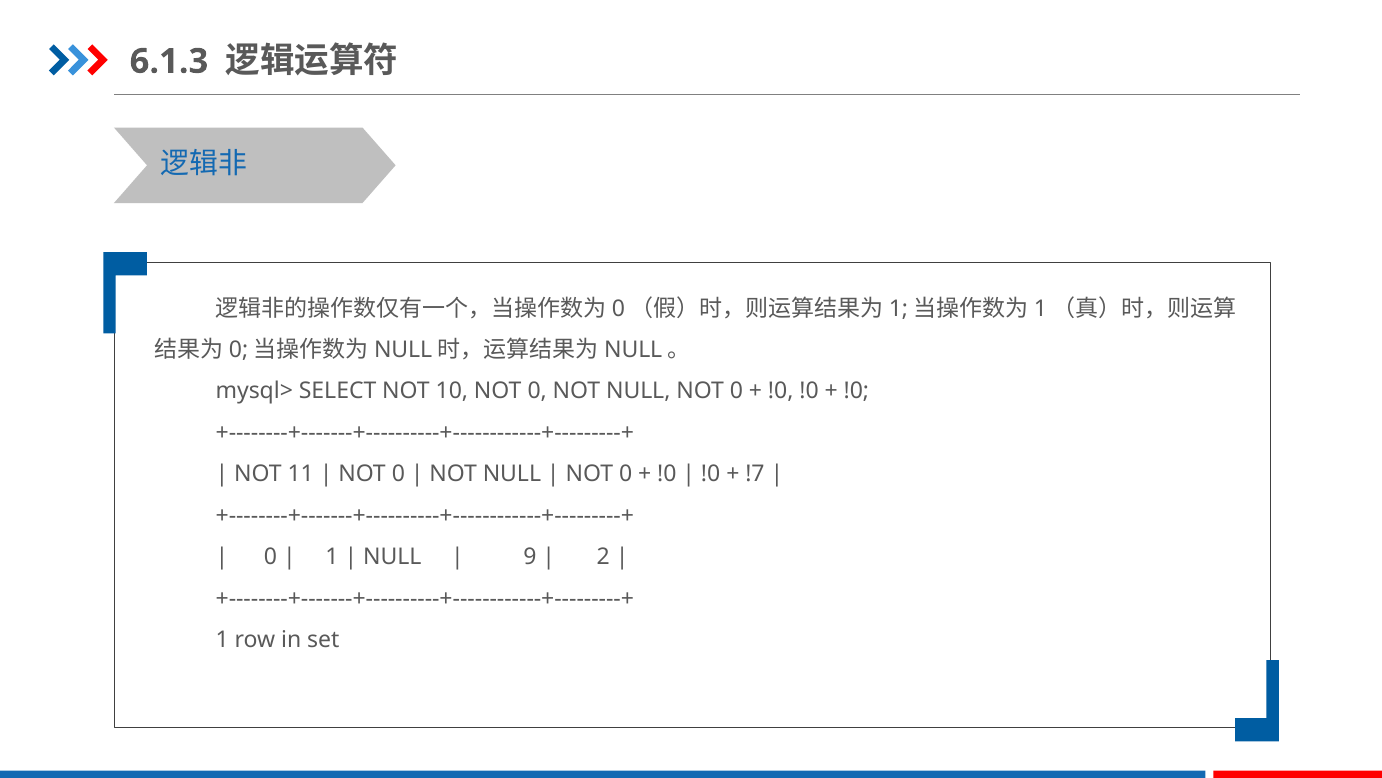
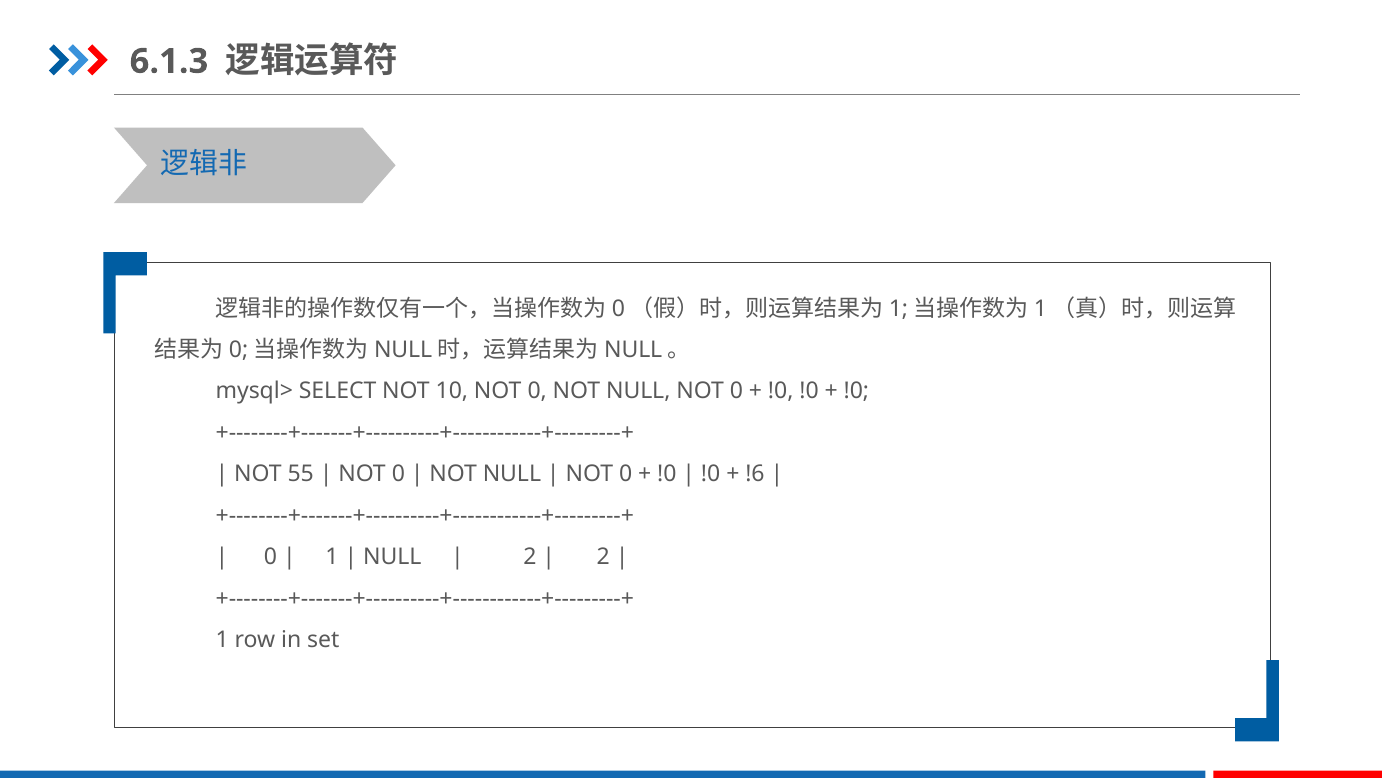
11: 11 -> 55
!7: !7 -> !6
9 at (530, 557): 9 -> 2
